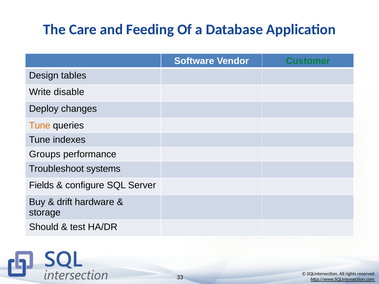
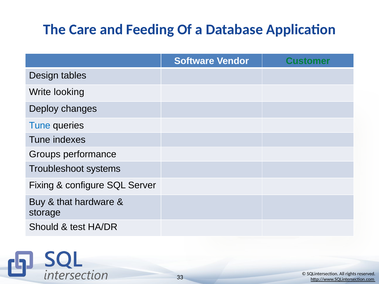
disable: disable -> looking
Tune at (40, 126) colour: orange -> blue
Fields: Fields -> Fixing
drift: drift -> that
